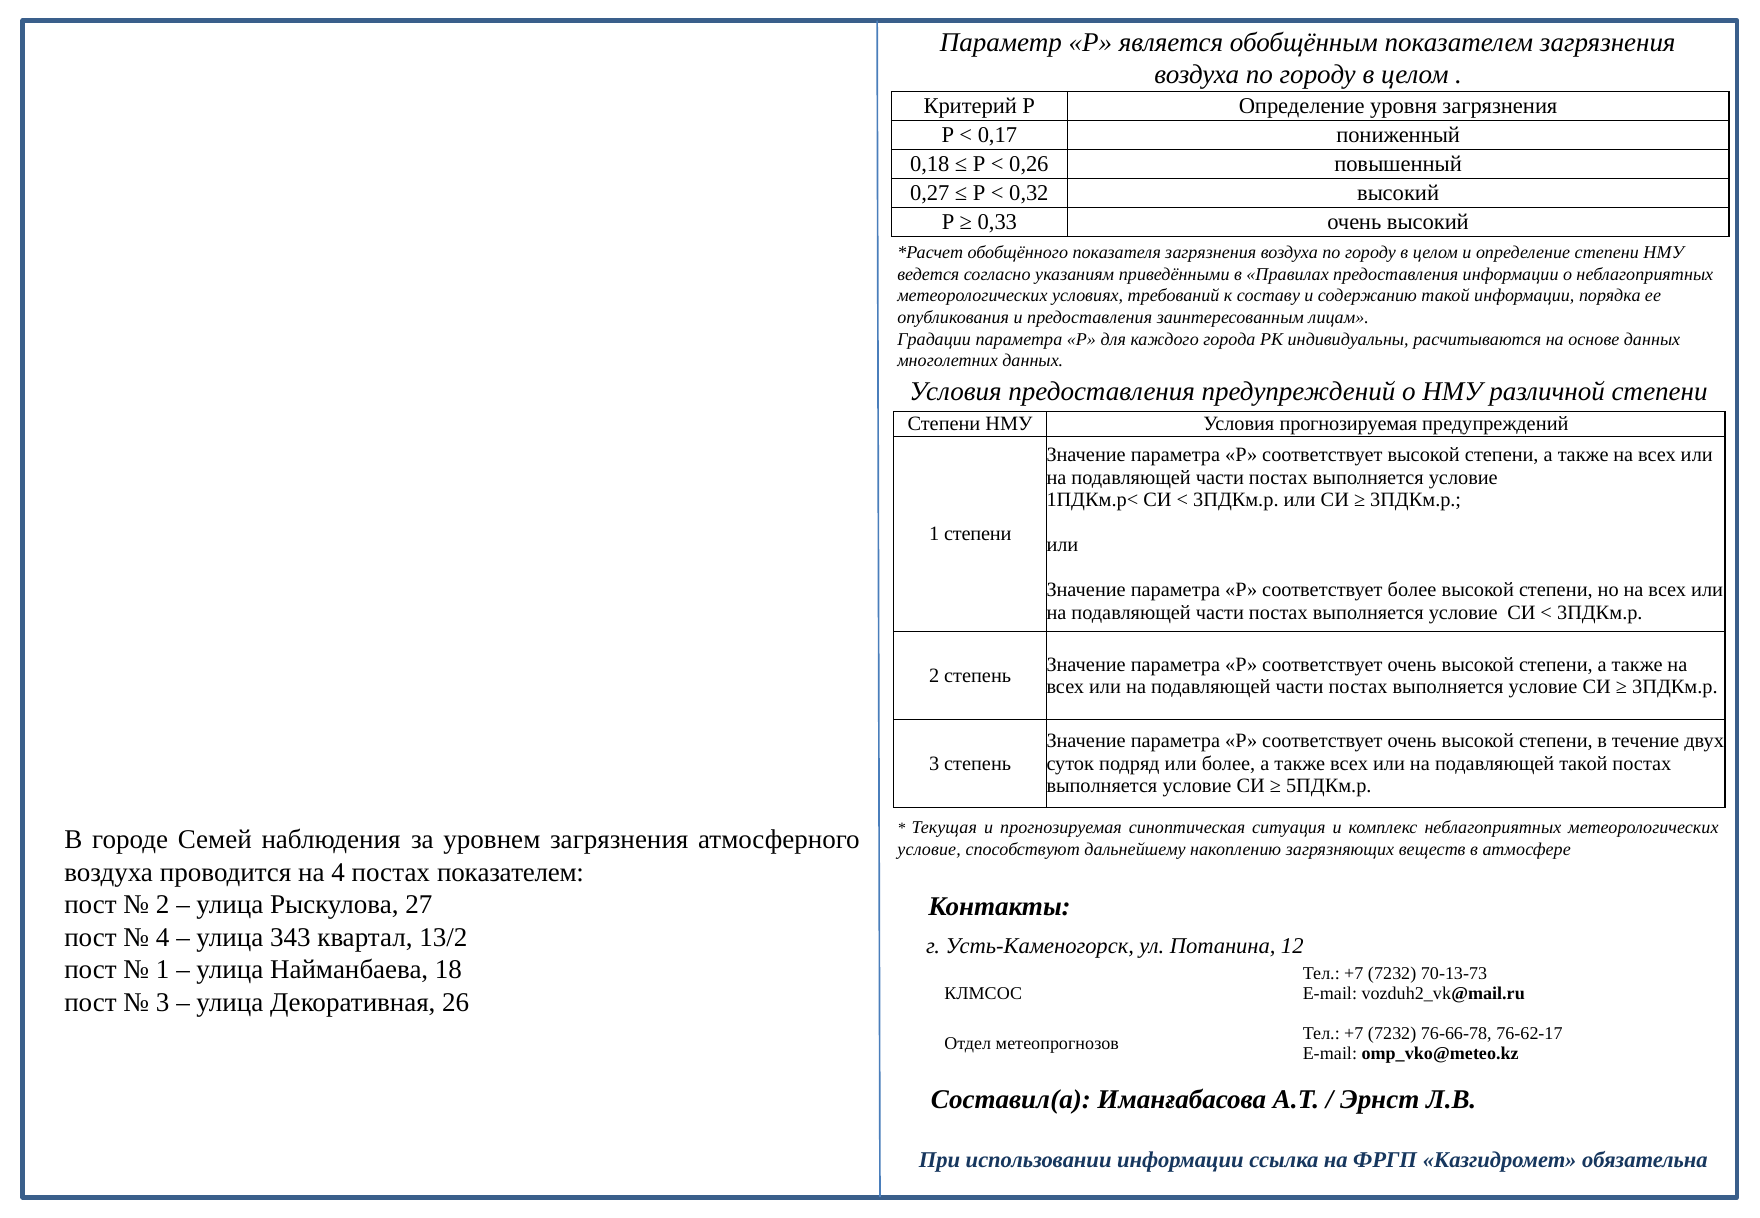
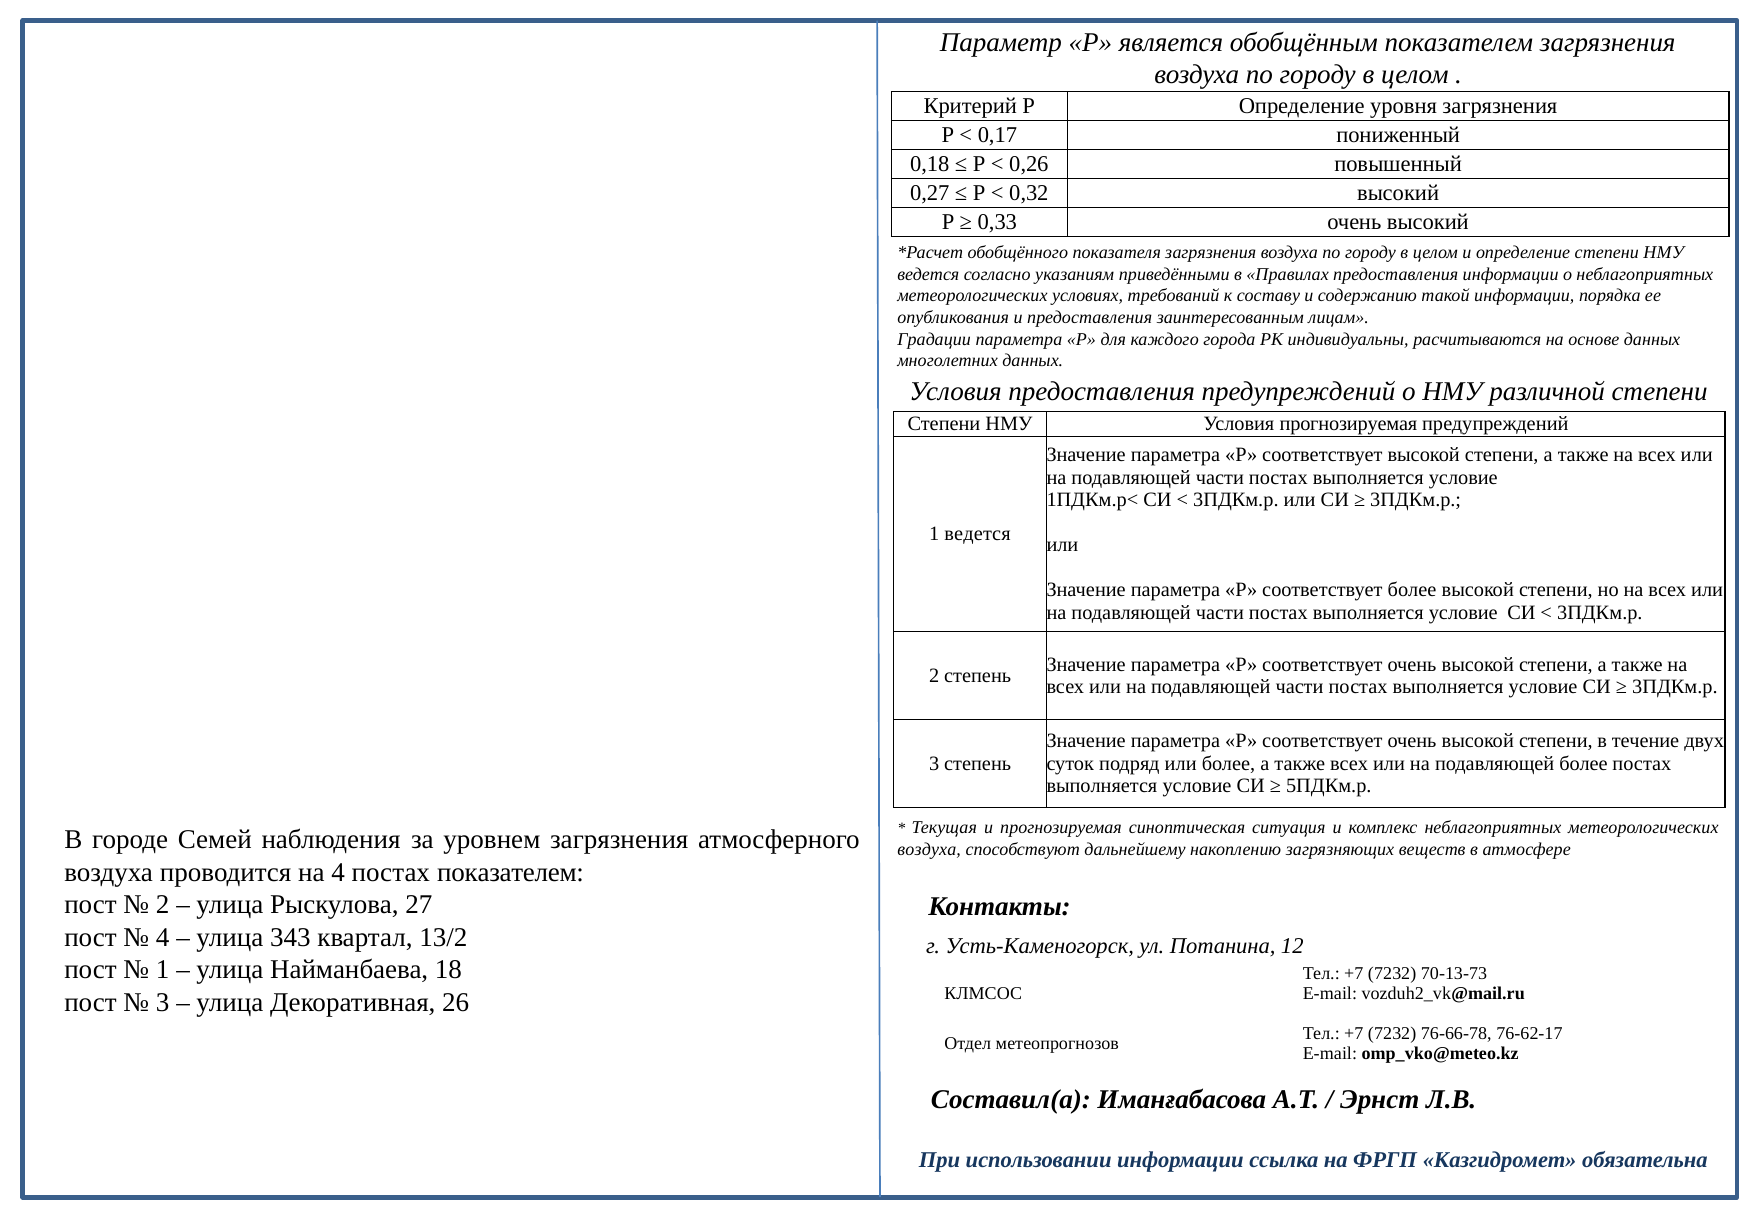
1 степени: степени -> ведется
подавляющей такой: такой -> более
условие at (929, 850): условие -> воздуха
